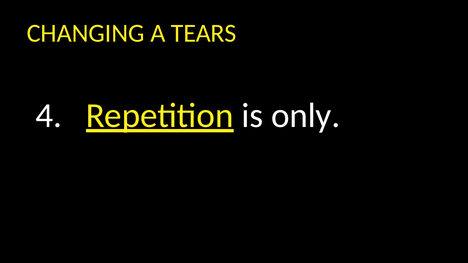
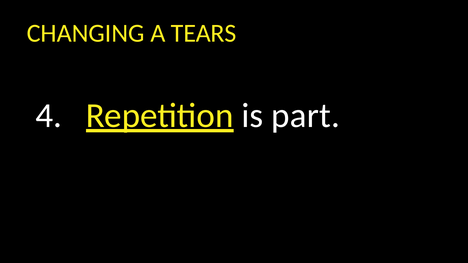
only: only -> part
